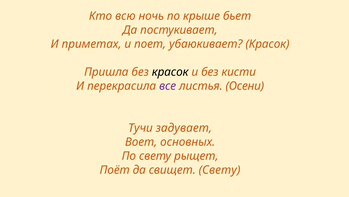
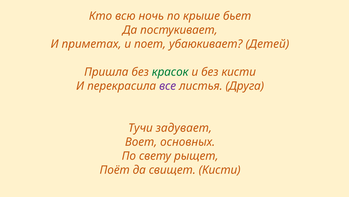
убаюкивает Красок: Красок -> Детей
красок at (170, 72) colour: black -> green
Осени: Осени -> Друга
свищет Свету: Свету -> Кисти
